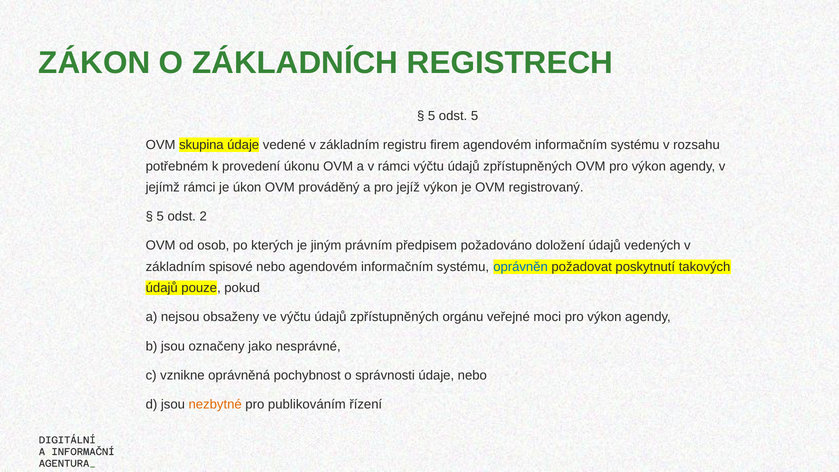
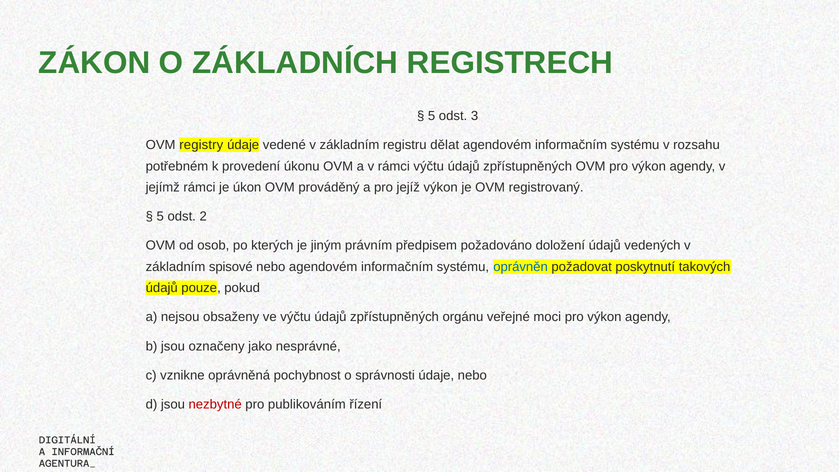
odst 5: 5 -> 3
skupina: skupina -> registry
firem: firem -> dělat
nezbytné colour: orange -> red
